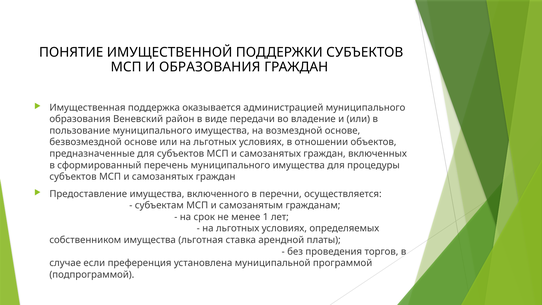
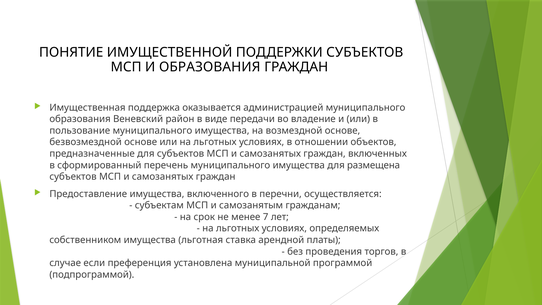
процедуры: процедуры -> размещена
1: 1 -> 7
